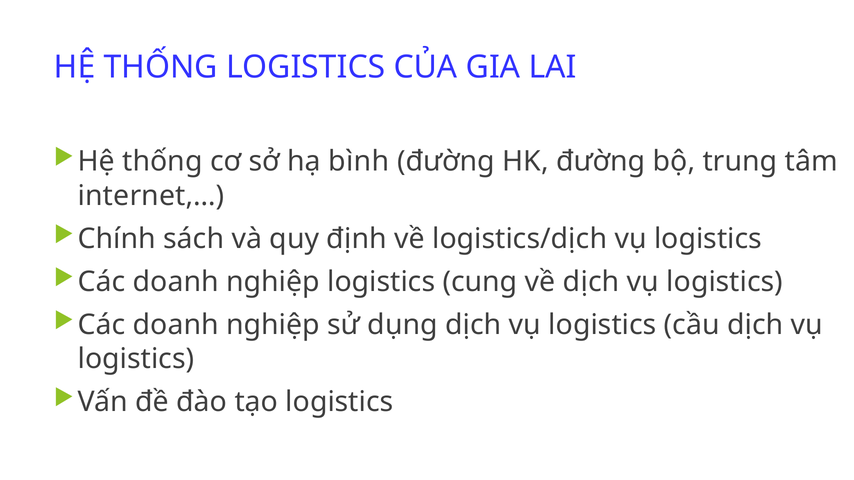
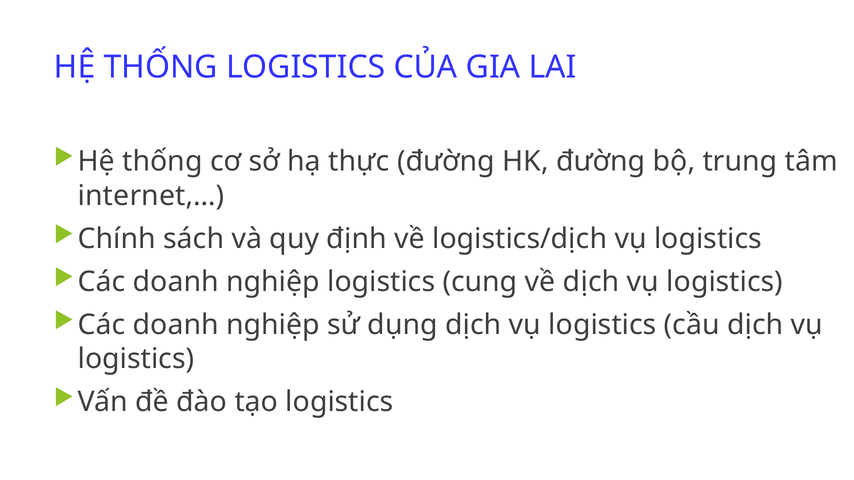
bình: bình -> thực
